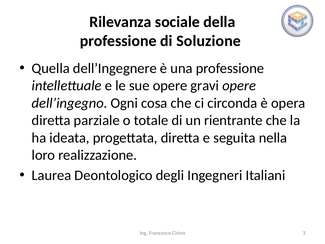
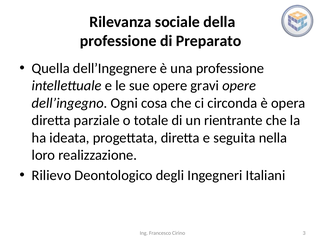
Soluzione: Soluzione -> Preparato
Laurea: Laurea -> Rilievo
